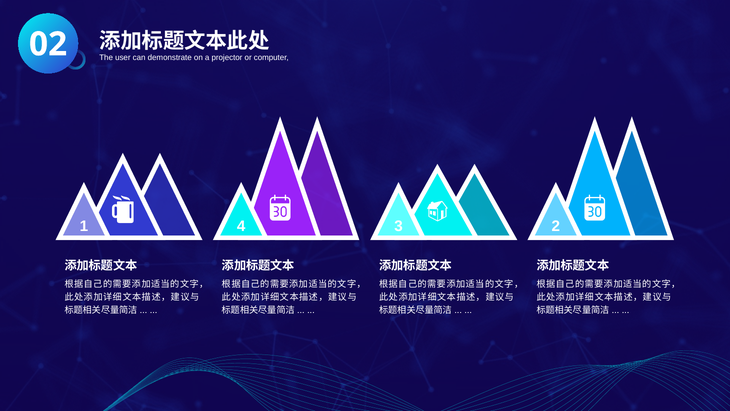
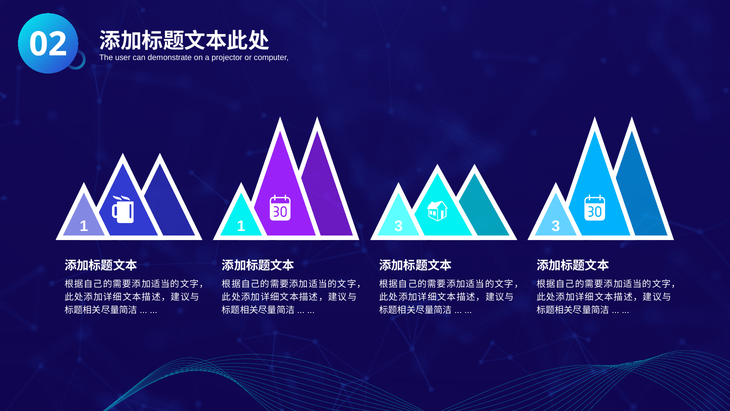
1 4: 4 -> 1
3 2: 2 -> 3
